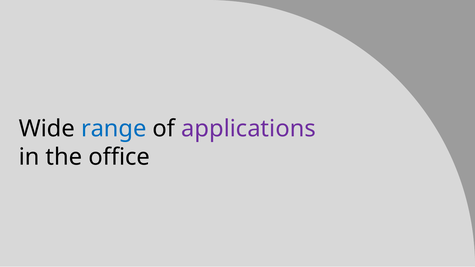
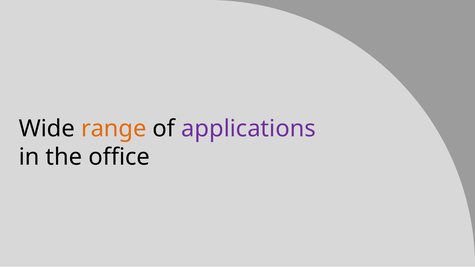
range colour: blue -> orange
